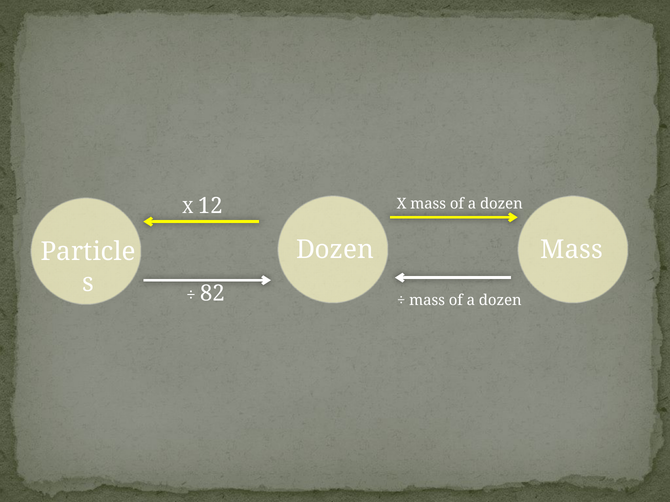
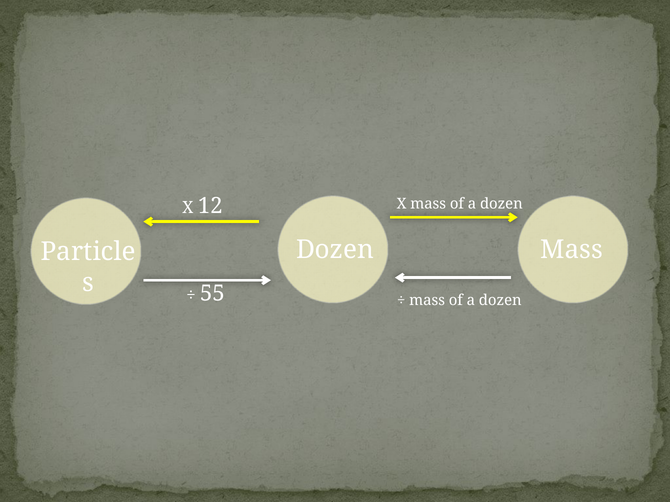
82: 82 -> 55
